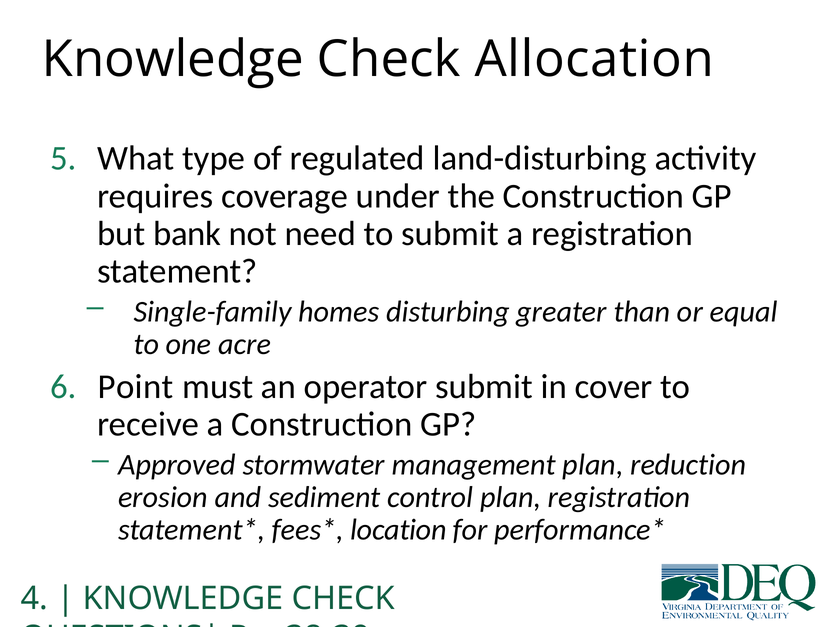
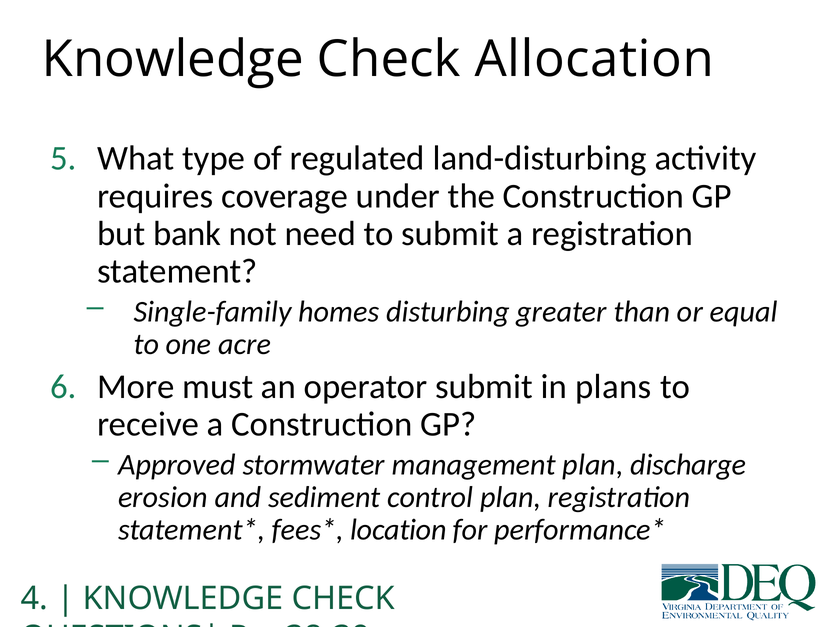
Point: Point -> More
cover: cover -> plans
reduction: reduction -> discharge
